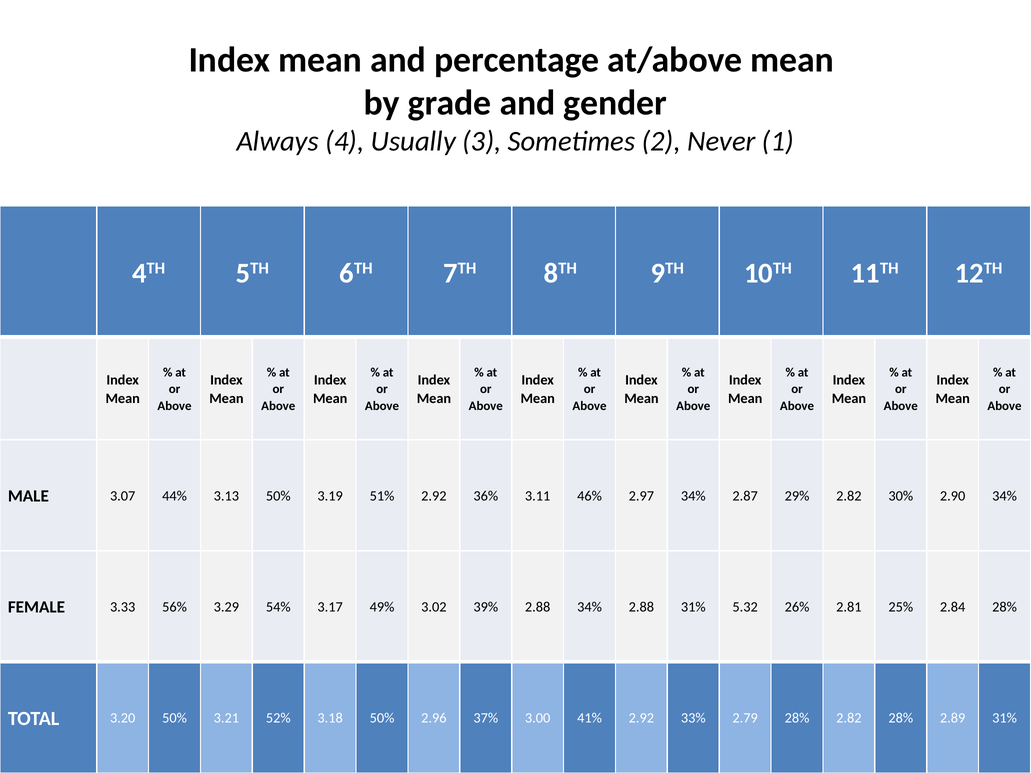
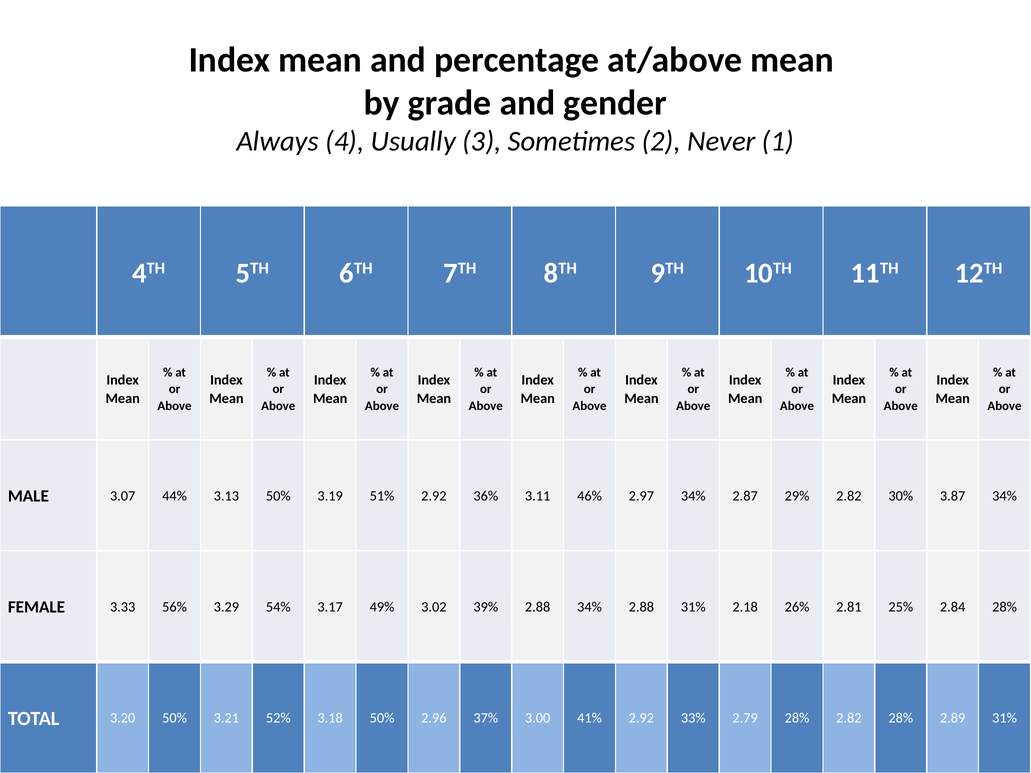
2.90: 2.90 -> 3.87
5.32: 5.32 -> 2.18
